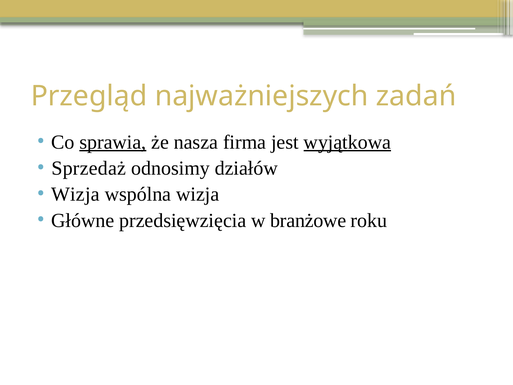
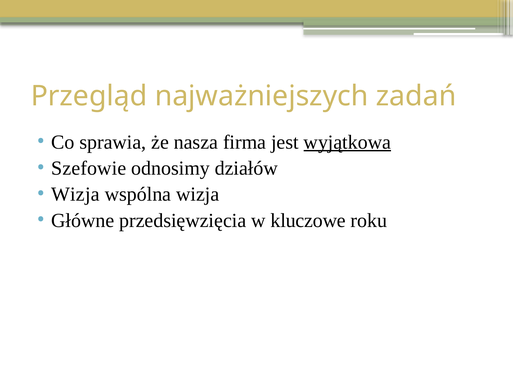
sprawia underline: present -> none
Sprzedaż: Sprzedaż -> Szefowie
branżowe: branżowe -> kluczowe
